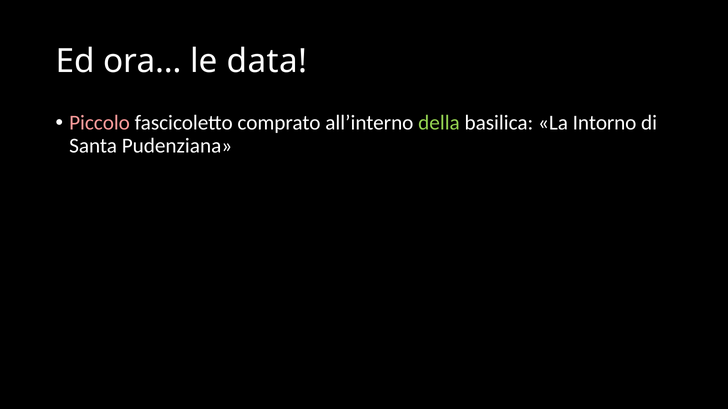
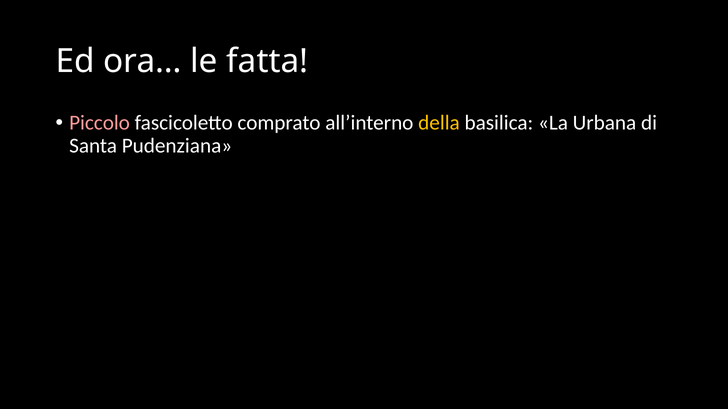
data: data -> fatta
della colour: light green -> yellow
Intorno: Intorno -> Urbana
